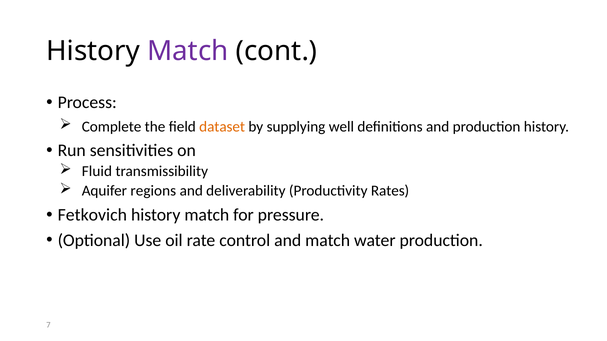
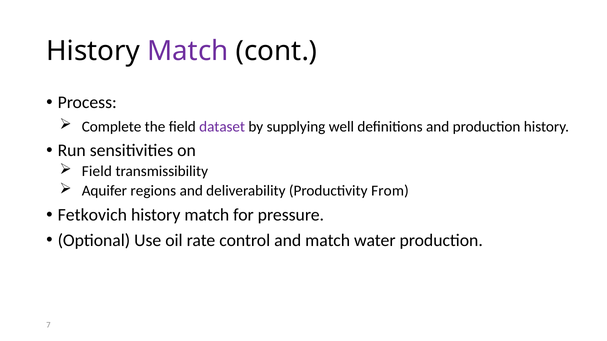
dataset colour: orange -> purple
Fluid at (97, 172): Fluid -> Field
Rates: Rates -> From
